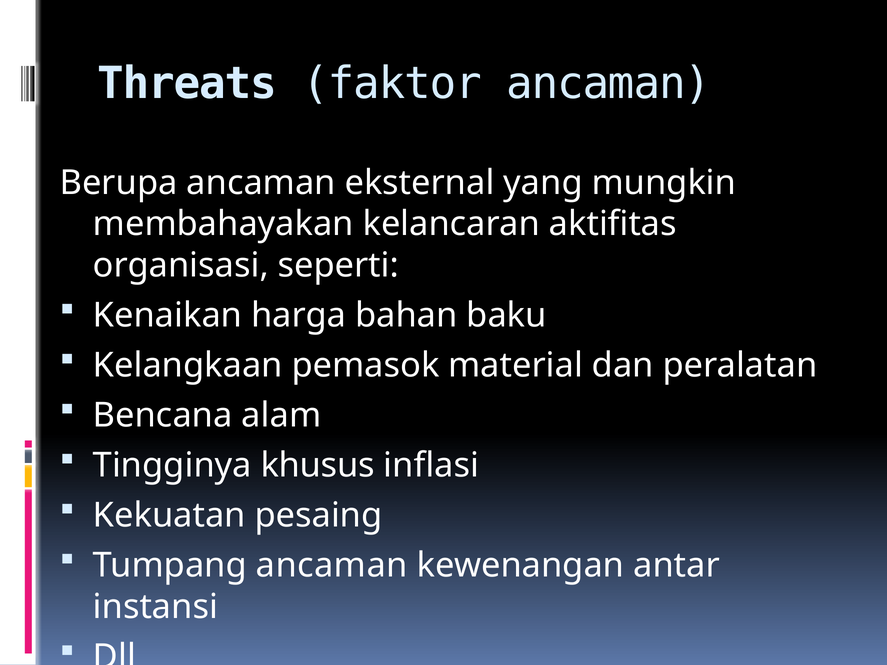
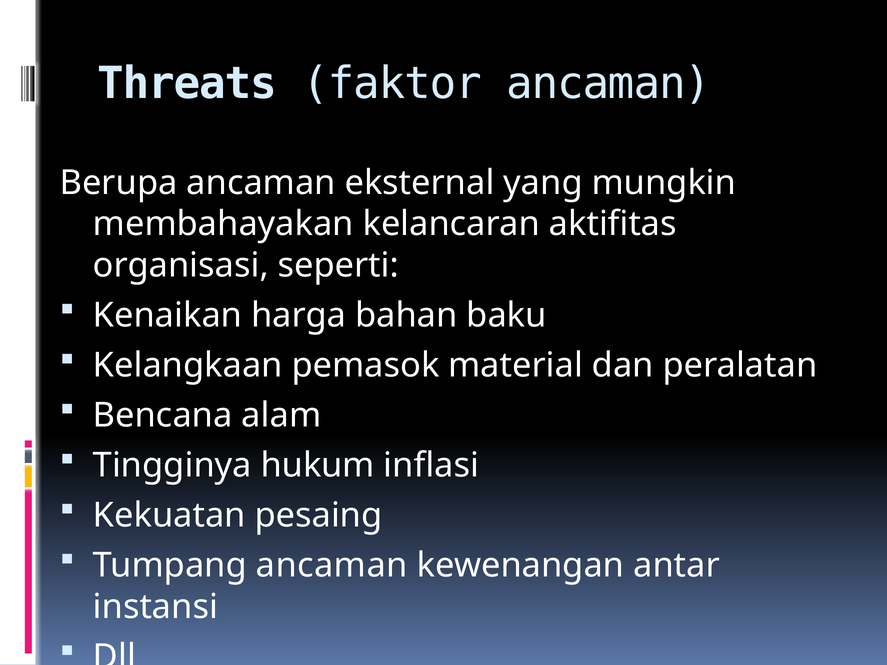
khusus: khusus -> hukum
